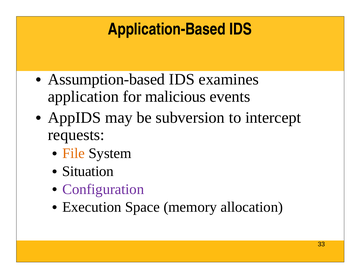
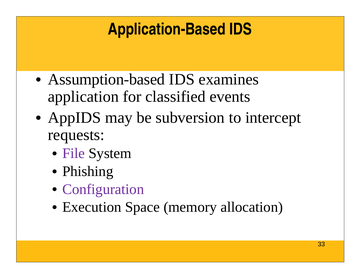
malicious: malicious -> classified
File colour: orange -> purple
Situation: Situation -> Phishing
